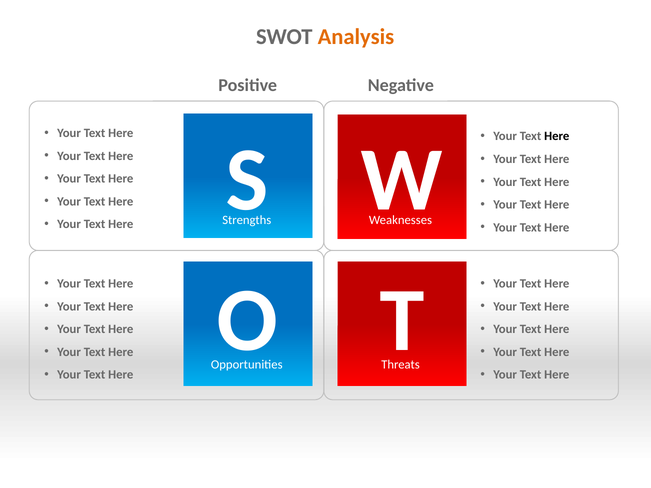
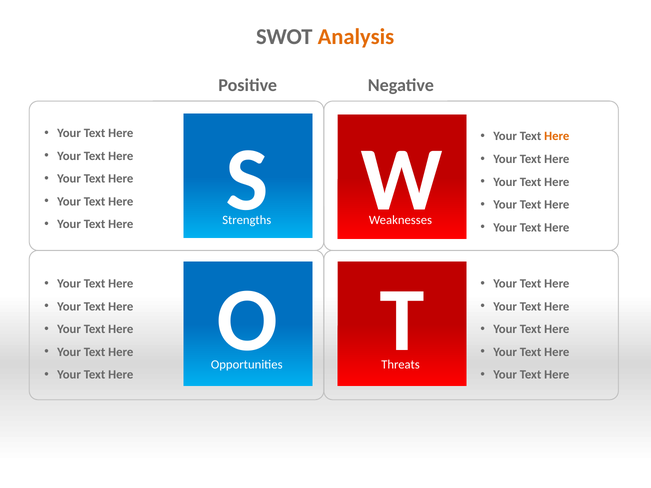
Here at (557, 136) colour: black -> orange
